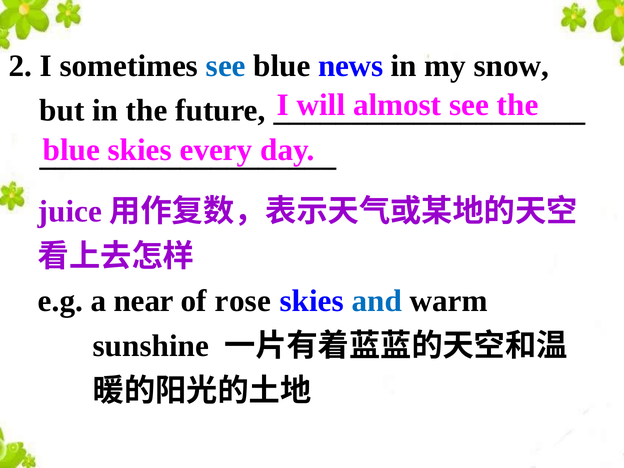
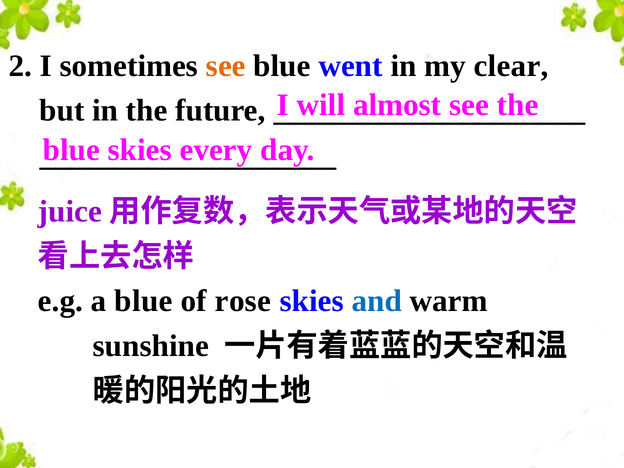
see at (226, 66) colour: blue -> orange
news: news -> went
snow: snow -> clear
a near: near -> blue
